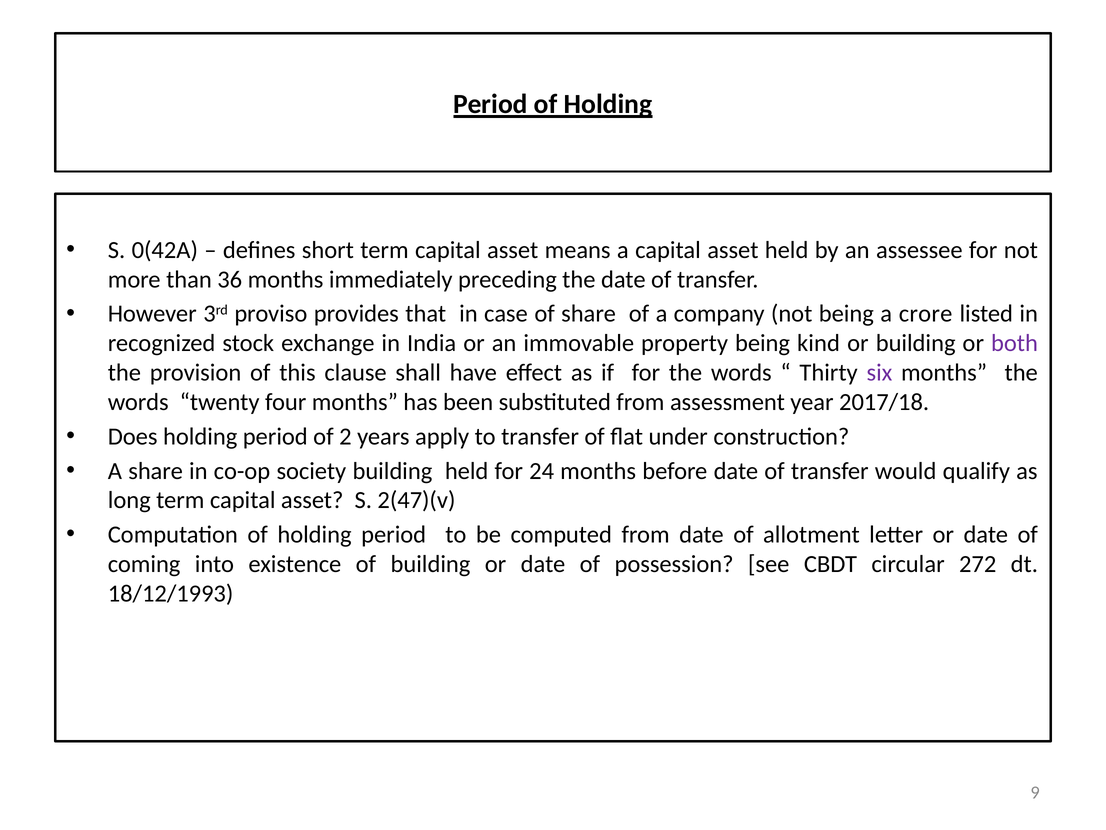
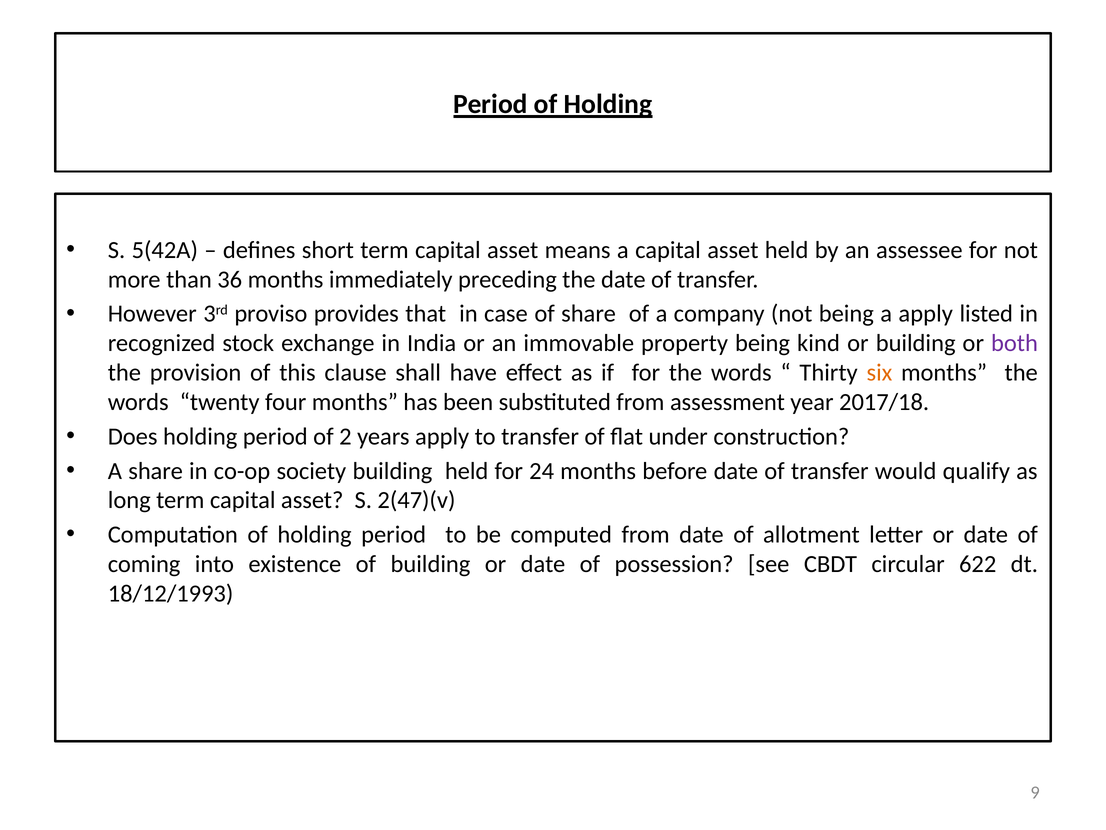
0(42A: 0(42A -> 5(42A
a crore: crore -> apply
six colour: purple -> orange
272: 272 -> 622
